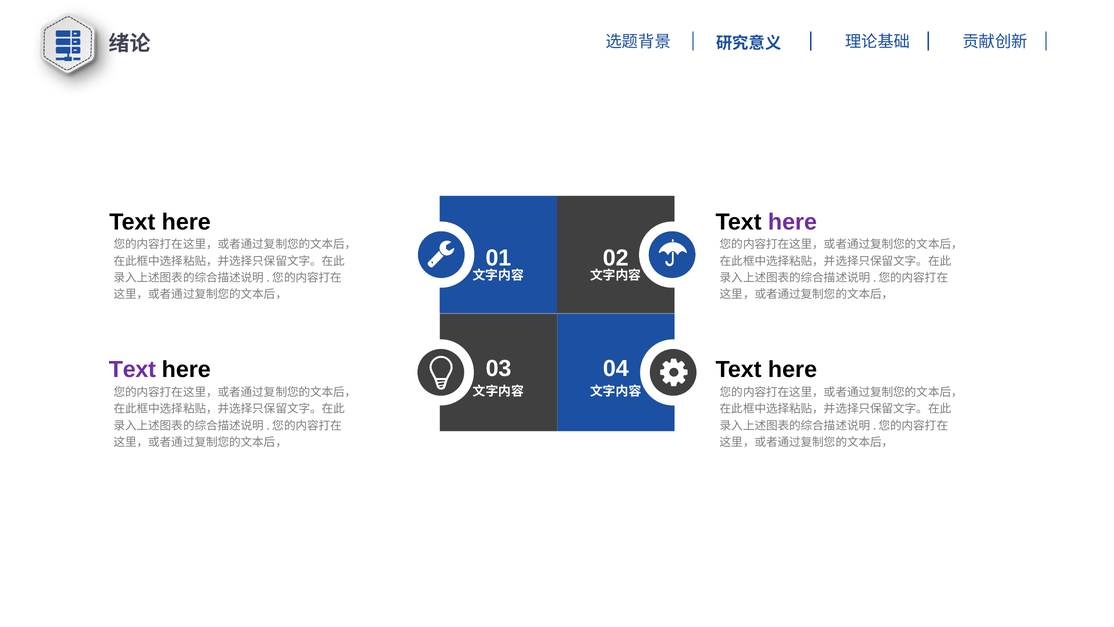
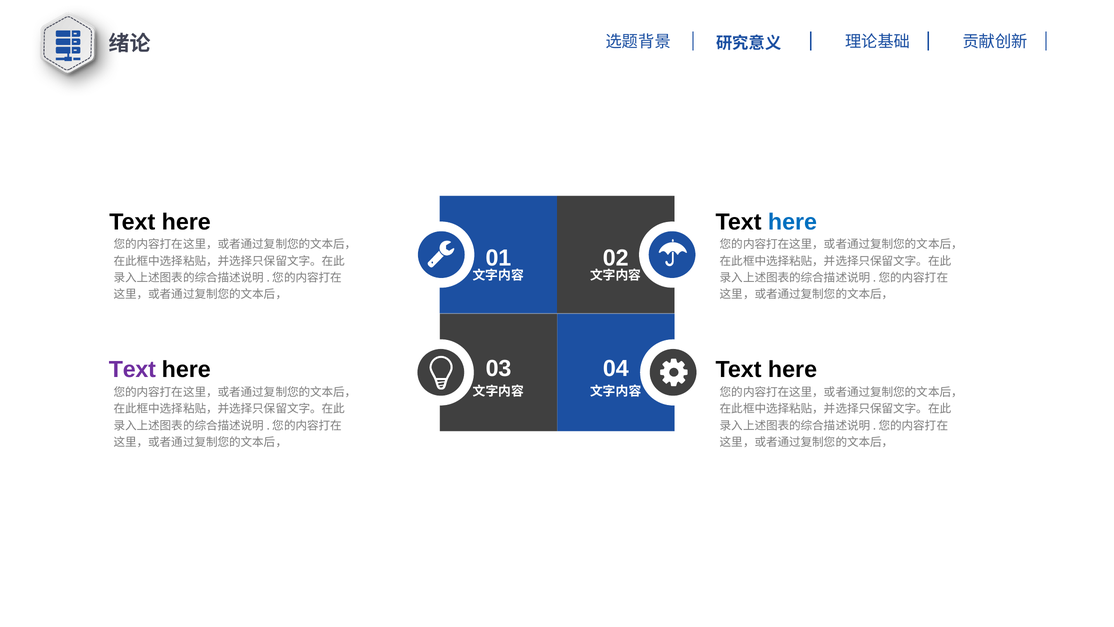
here at (792, 222) colour: purple -> blue
